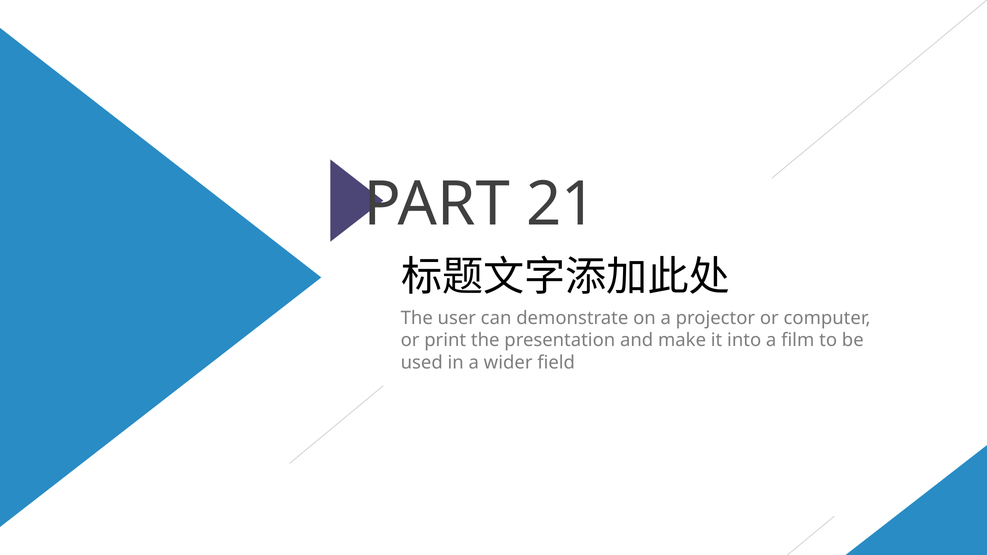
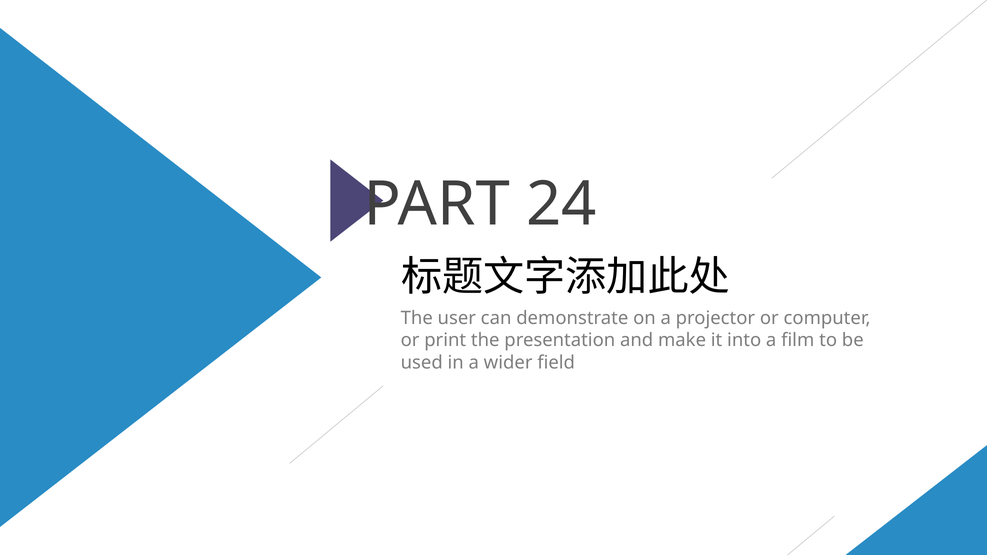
21: 21 -> 24
